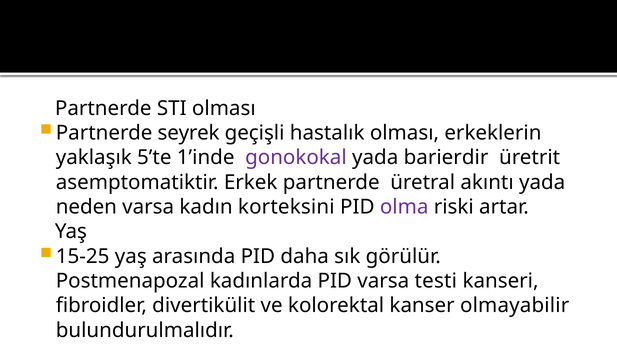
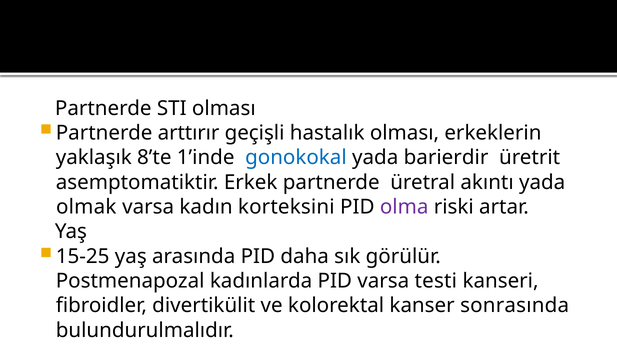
seyrek: seyrek -> arttırır
5’te: 5’te -> 8’te
gonokokal colour: purple -> blue
neden: neden -> olmak
olmayabilir: olmayabilir -> sonrasında
